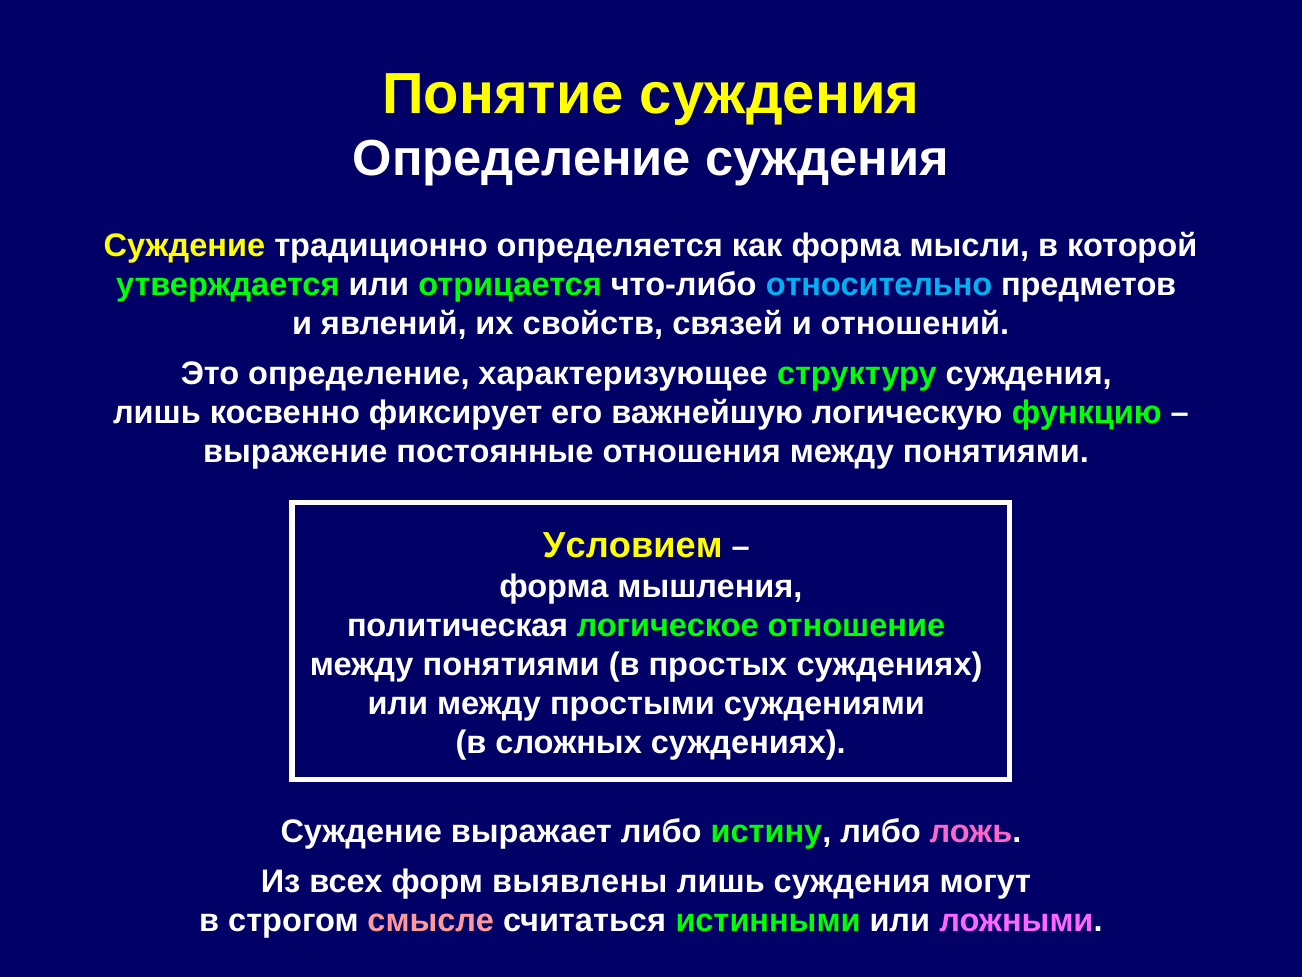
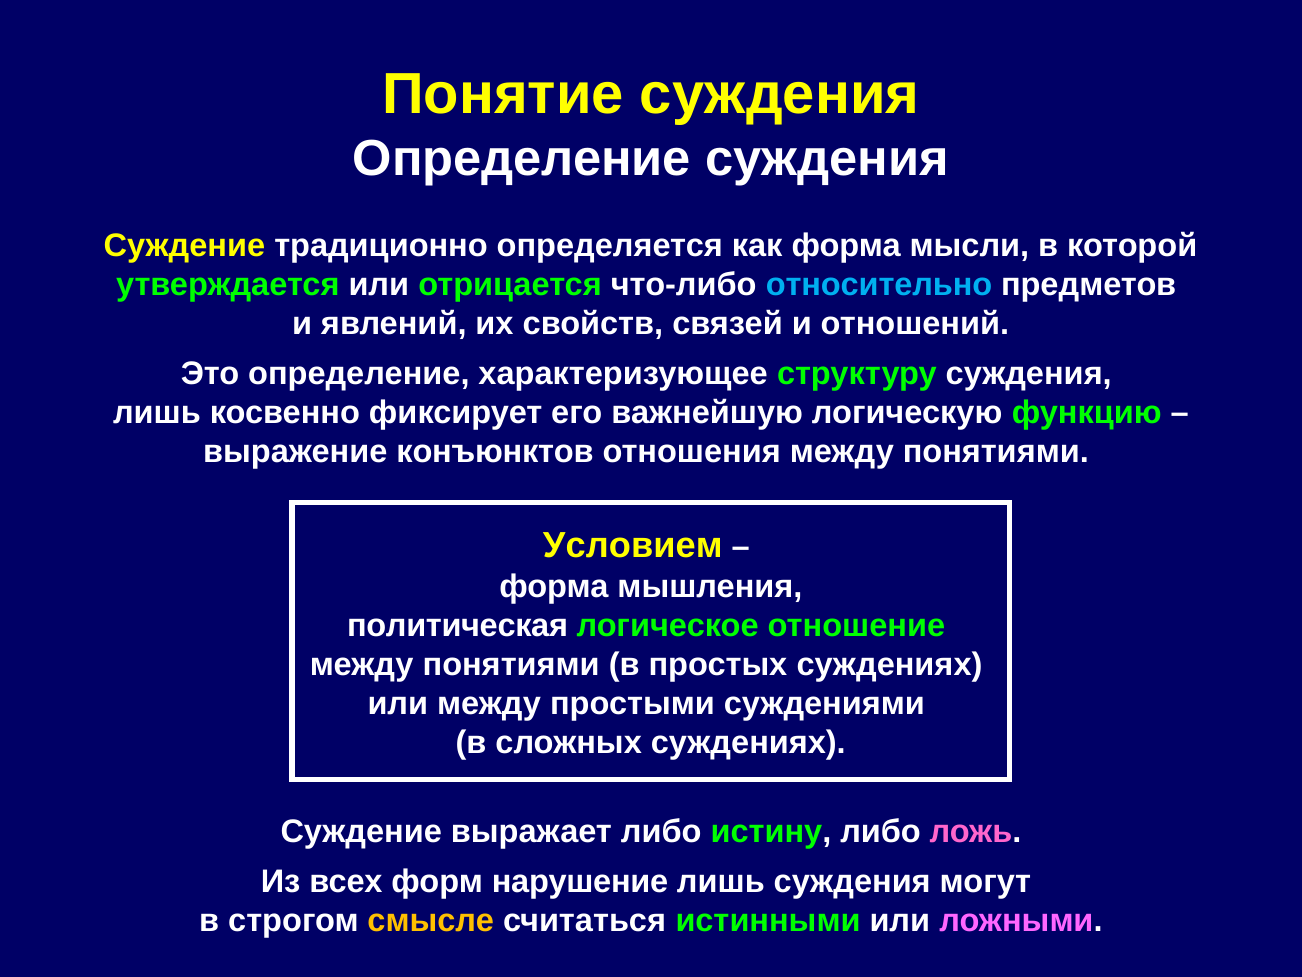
постоянные: постоянные -> конъюнктов
выявлены: выявлены -> нарушение
смысле colour: pink -> yellow
